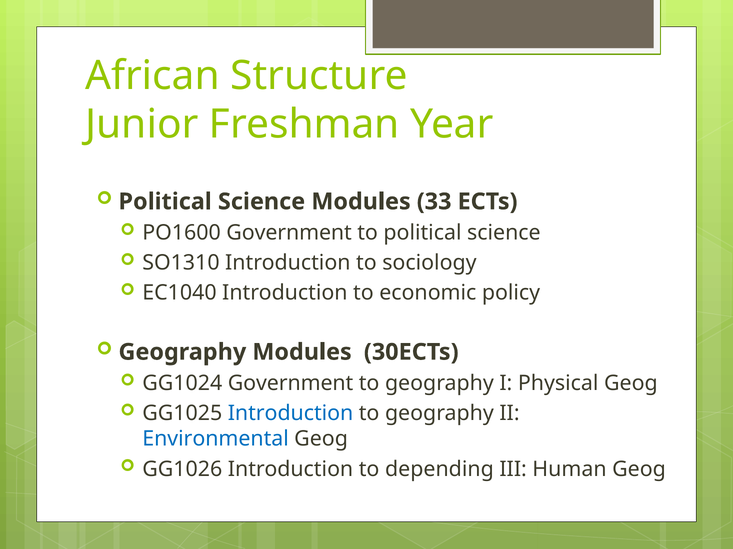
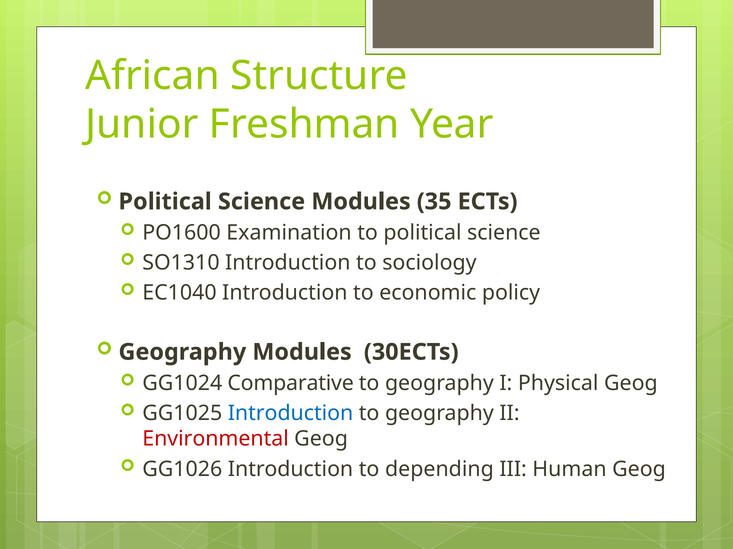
33: 33 -> 35
PO1600 Government: Government -> Examination
GG1024 Government: Government -> Comparative
Environmental colour: blue -> red
